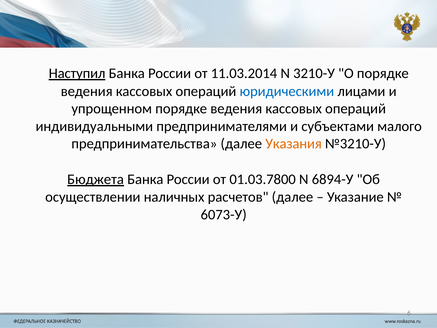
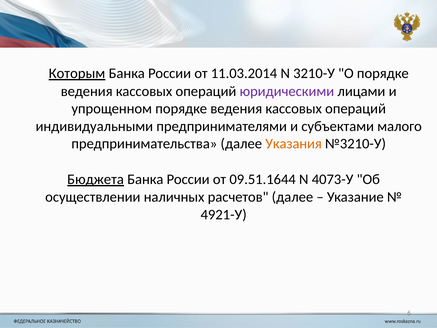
Наступил: Наступил -> Которым
юридическими colour: blue -> purple
01.03.7800: 01.03.7800 -> 09.51.1644
6894-У: 6894-У -> 4073-У
6073-У: 6073-У -> 4921-У
